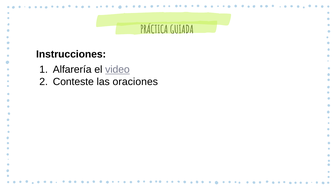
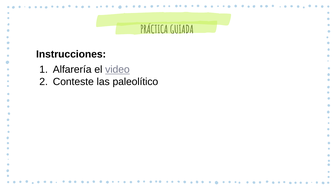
oraciones: oraciones -> paleolítico
